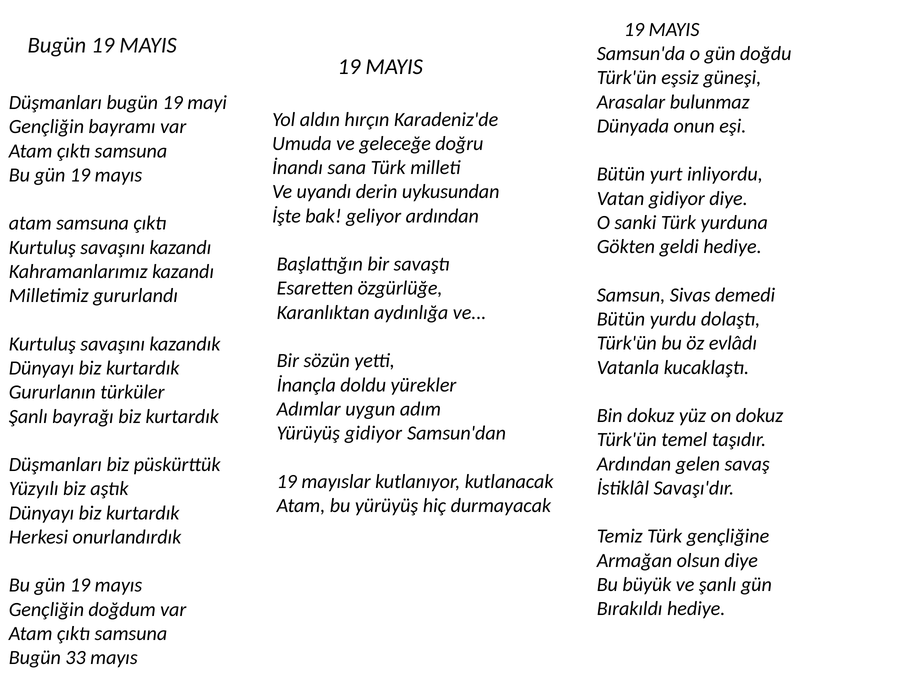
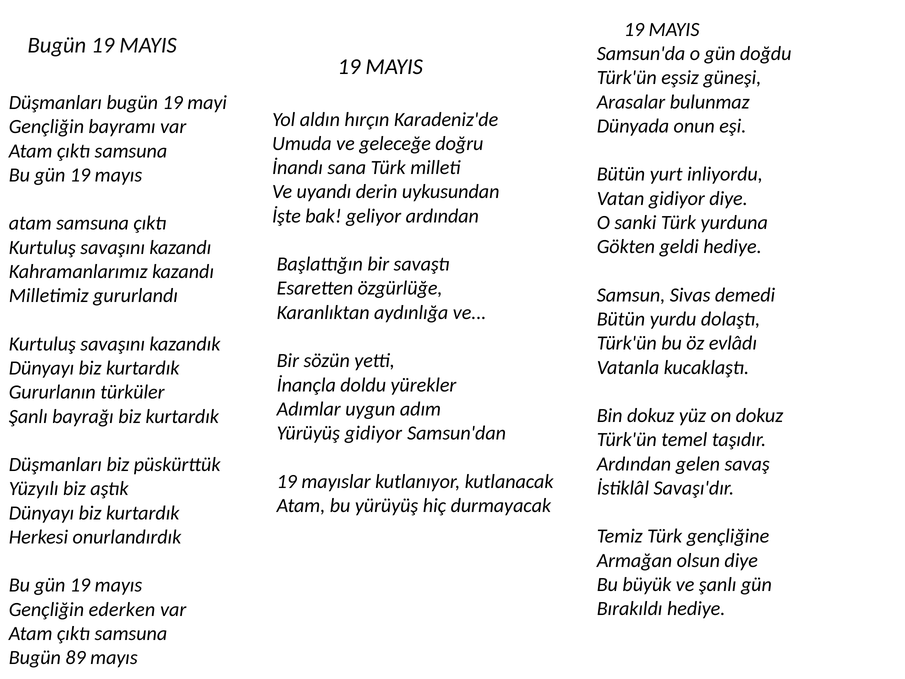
doğdum: doğdum -> ederken
33: 33 -> 89
